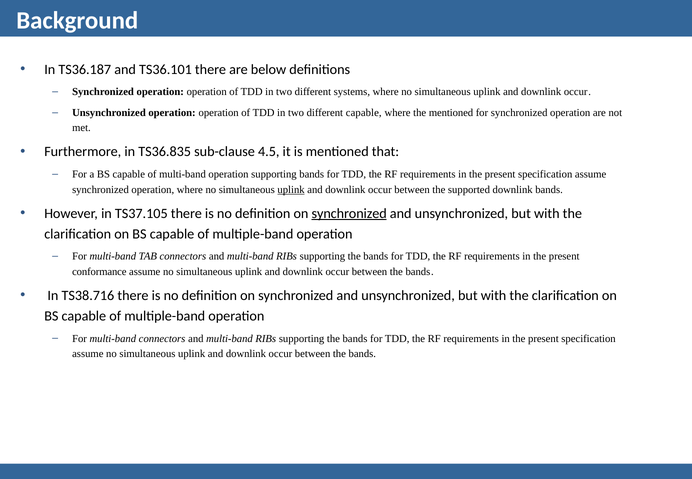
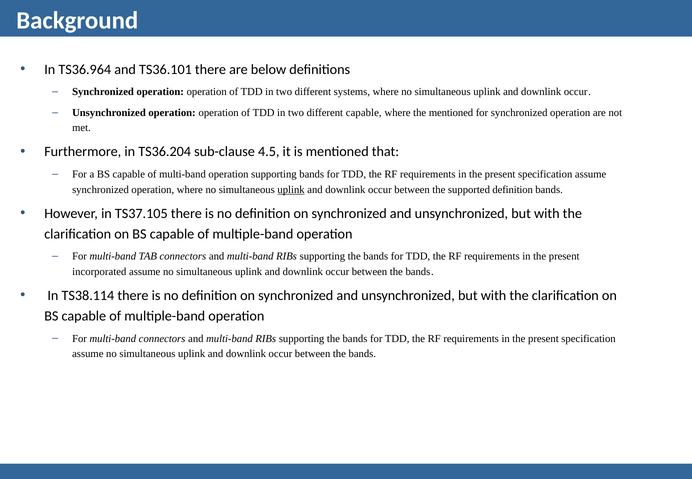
TS36.187: TS36.187 -> TS36.964
TS36.835: TS36.835 -> TS36.204
supported downlink: downlink -> definition
synchronized at (349, 214) underline: present -> none
conformance: conformance -> incorporated
TS38.716: TS38.716 -> TS38.114
